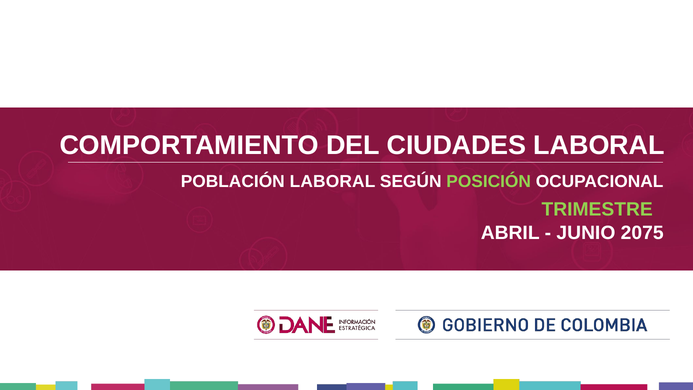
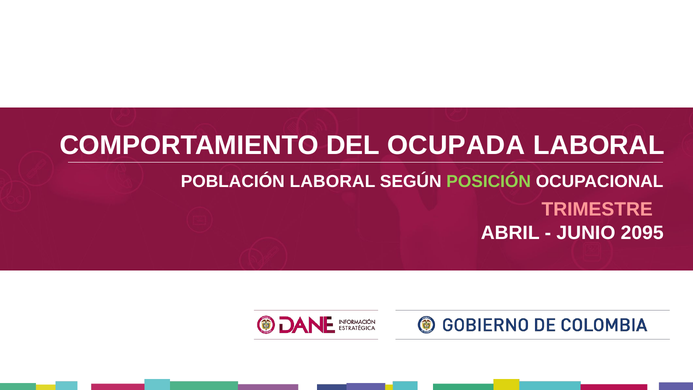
CIUDADES: CIUDADES -> OCUPADA
TRIMESTRE colour: light green -> pink
2075: 2075 -> 2095
